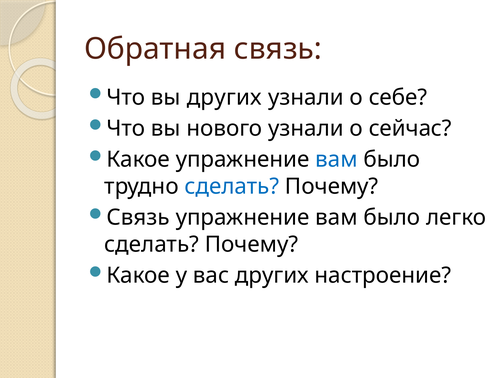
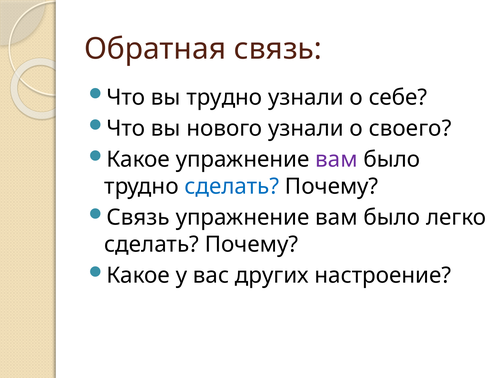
вы других: других -> трудно
сейчас: сейчас -> своего
вам at (336, 159) colour: blue -> purple
